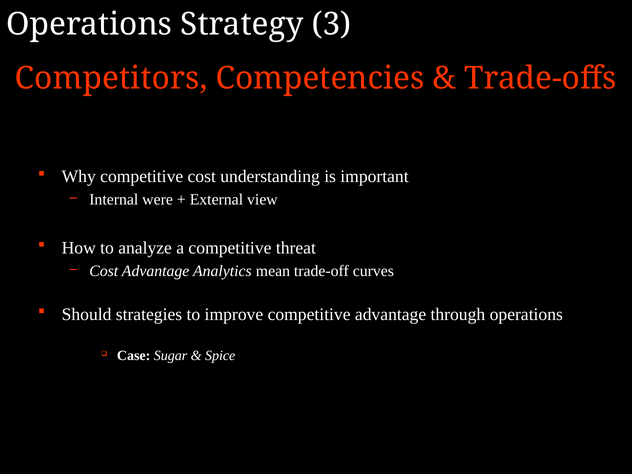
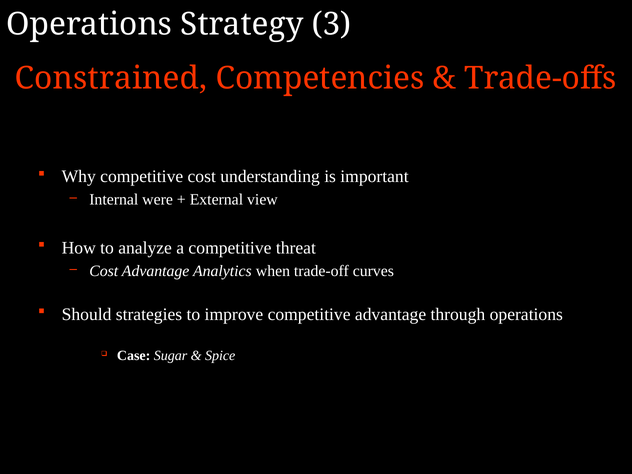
Competitors: Competitors -> Constrained
mean: mean -> when
